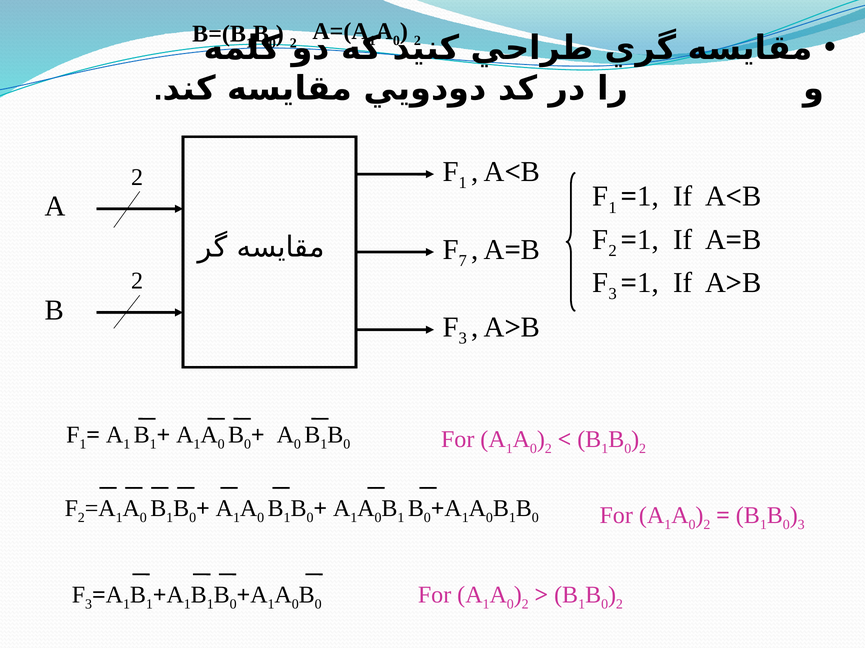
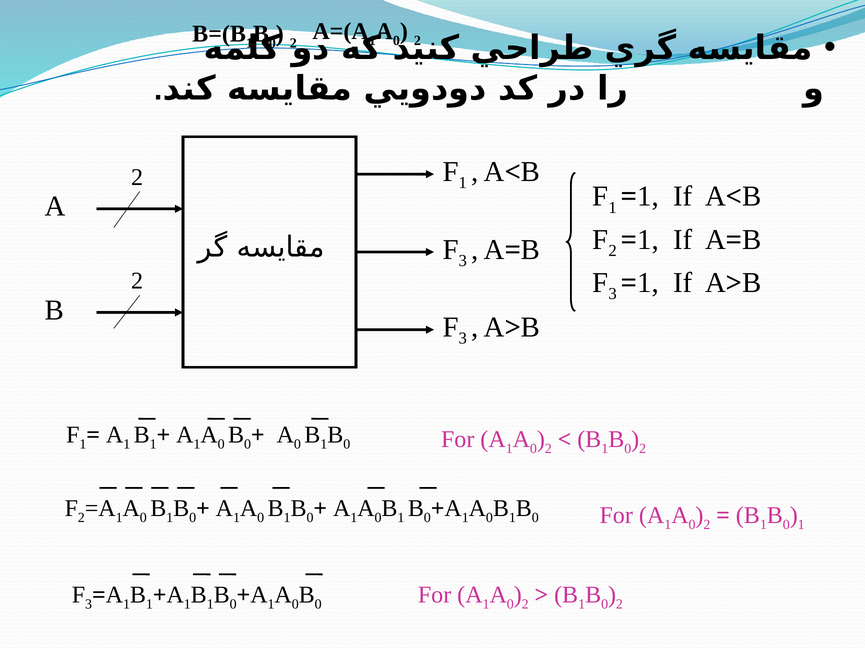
7 at (463, 261): 7 -> 3
3 at (801, 525): 3 -> 1
